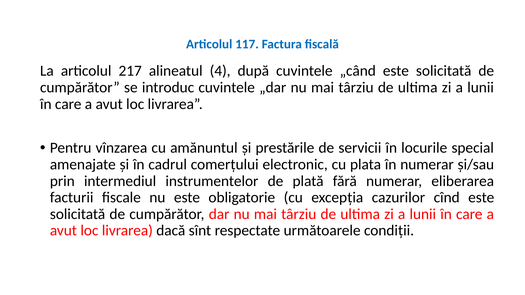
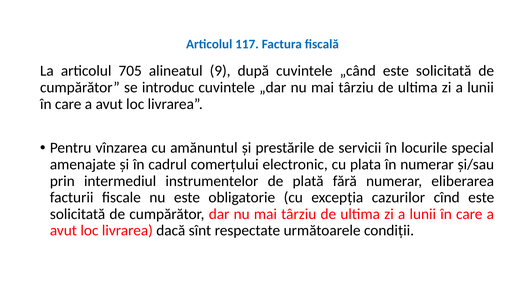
217: 217 -> 705
4: 4 -> 9
